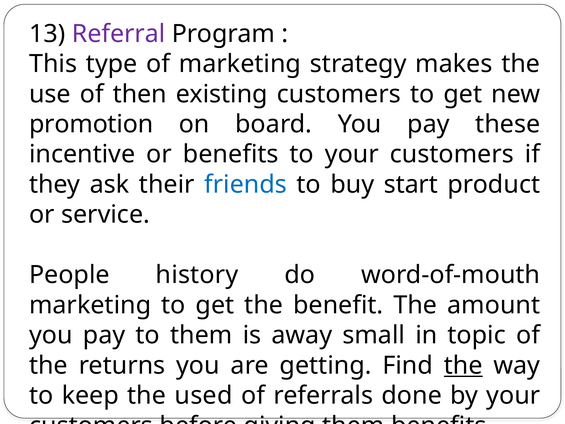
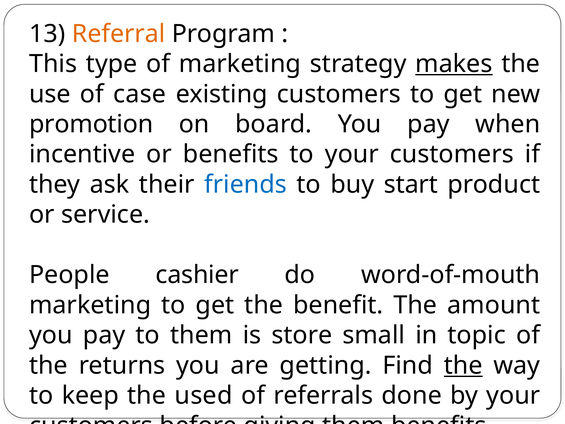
Referral colour: purple -> orange
makes underline: none -> present
then: then -> case
these: these -> when
history: history -> cashier
away: away -> store
